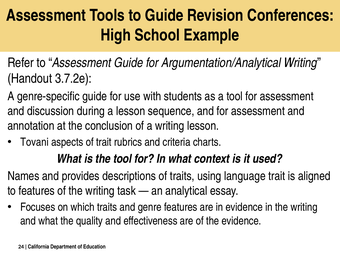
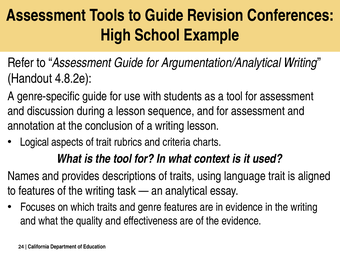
3.7.2e: 3.7.2e -> 4.8.2e
Tovani: Tovani -> Logical
